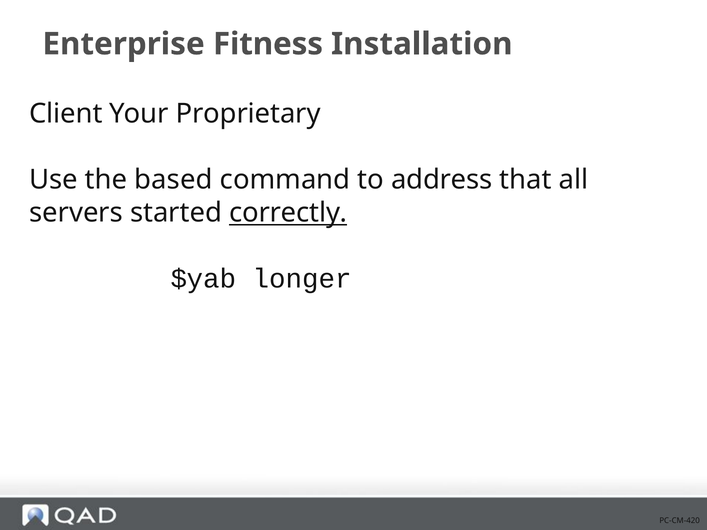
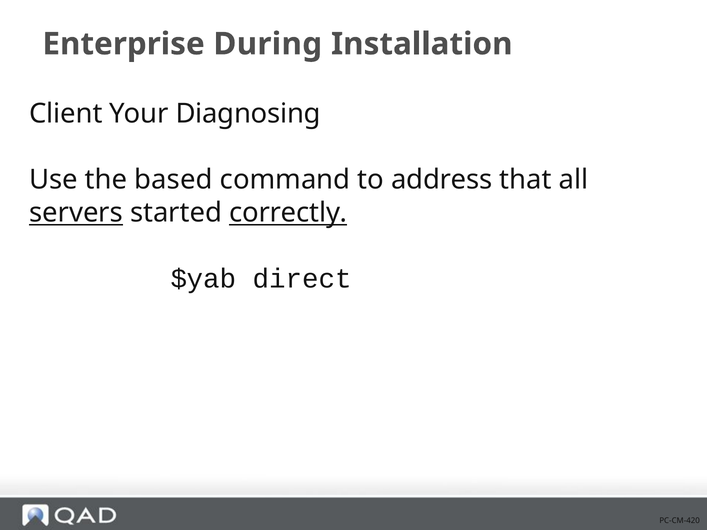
Fitness: Fitness -> During
Proprietary: Proprietary -> Diagnosing
servers underline: none -> present
longer: longer -> direct
